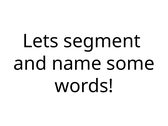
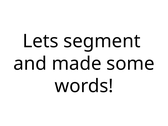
name: name -> made
